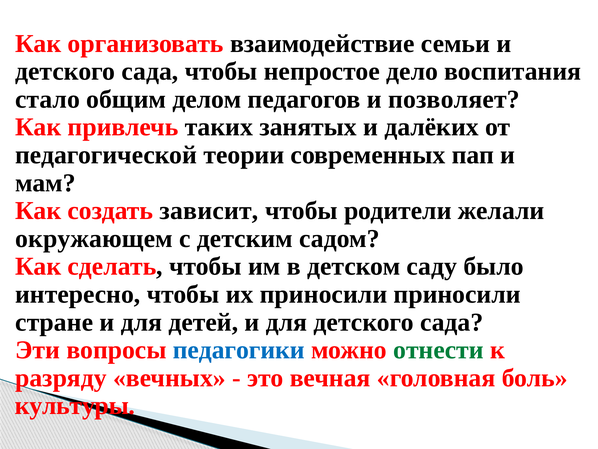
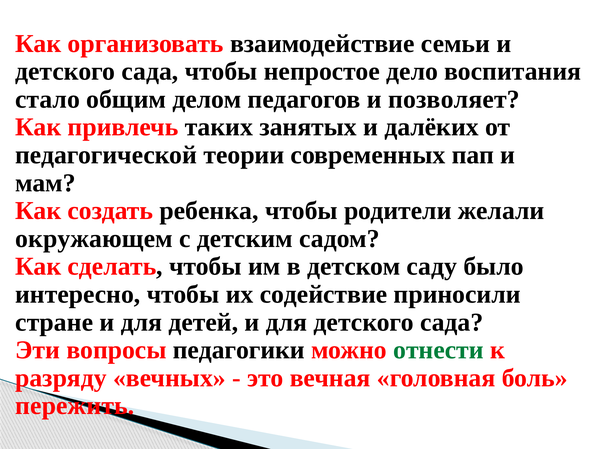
зависит: зависит -> ребенка
их приносили: приносили -> содействие
педагогики colour: blue -> black
культуры: культуры -> пережить
